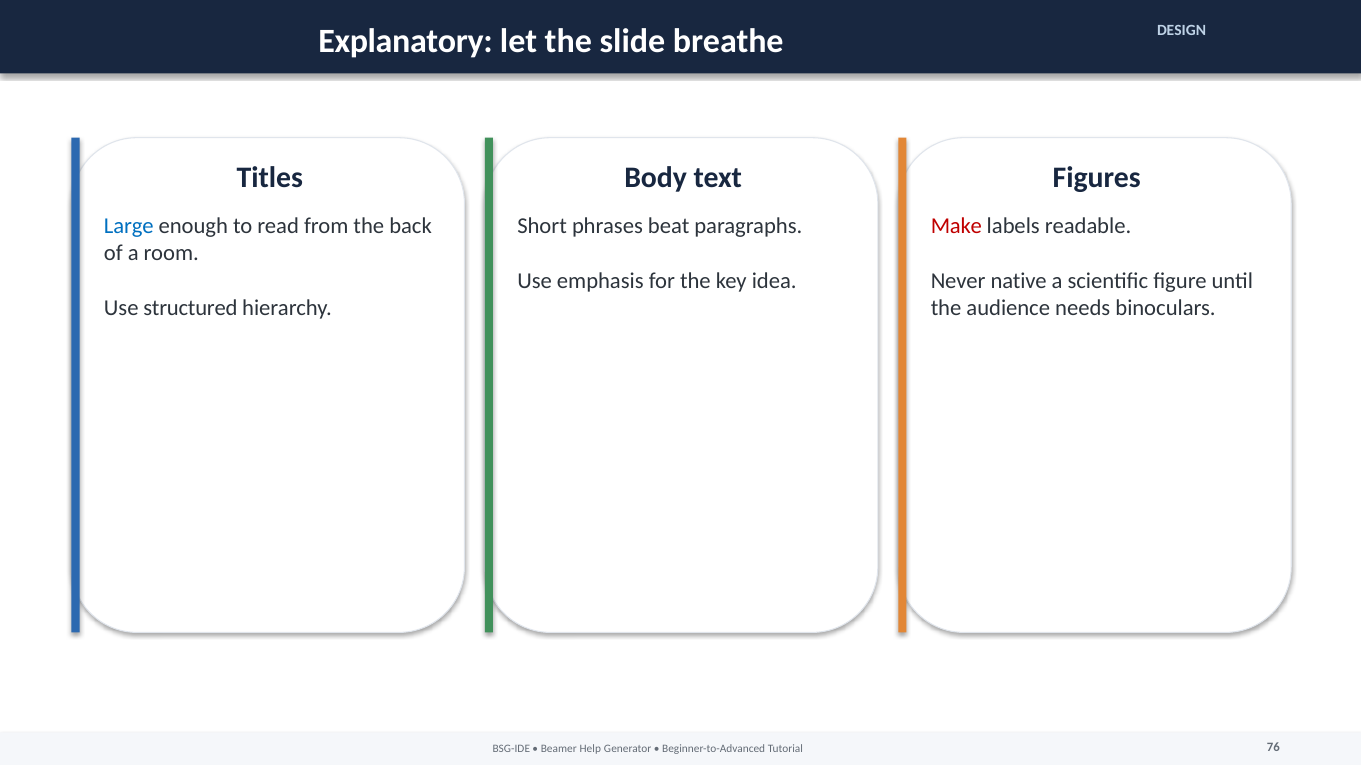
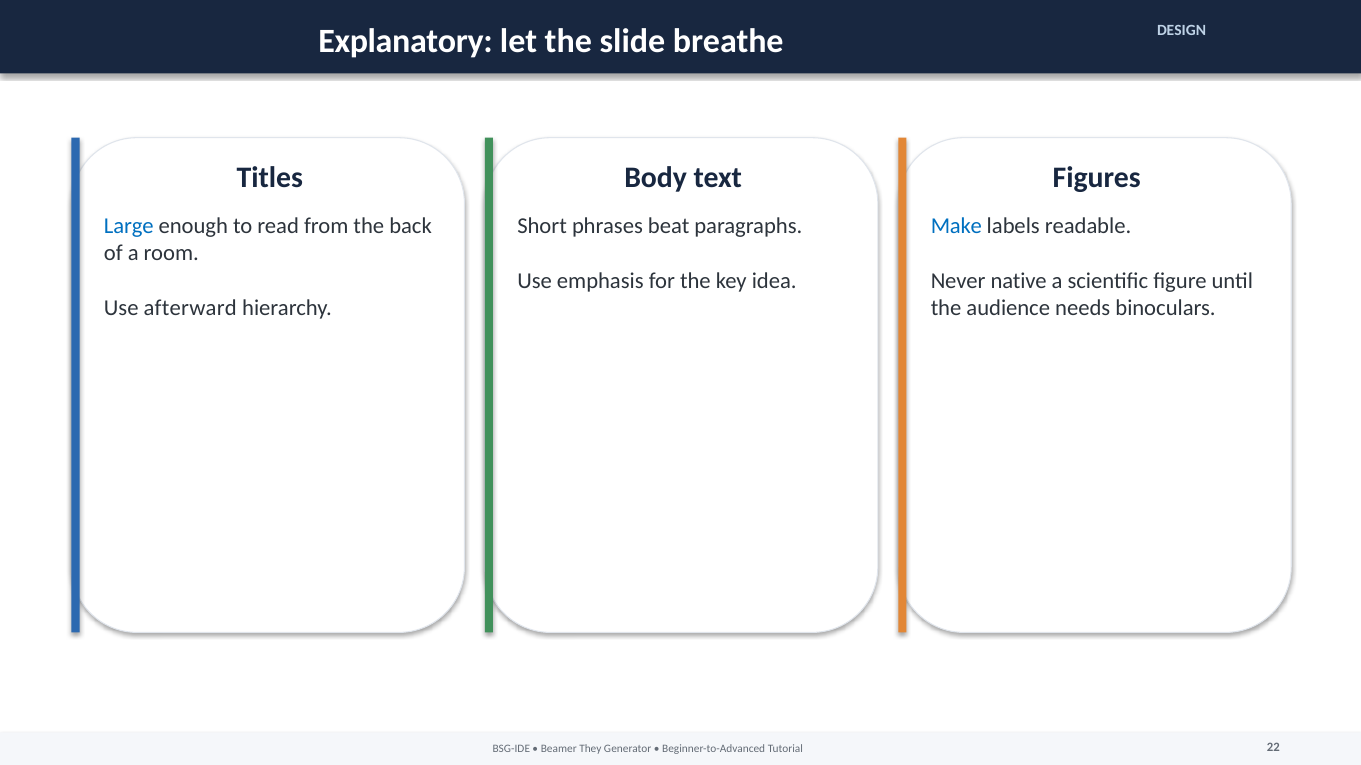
Make colour: red -> blue
structured: structured -> afterward
Help: Help -> They
76: 76 -> 22
